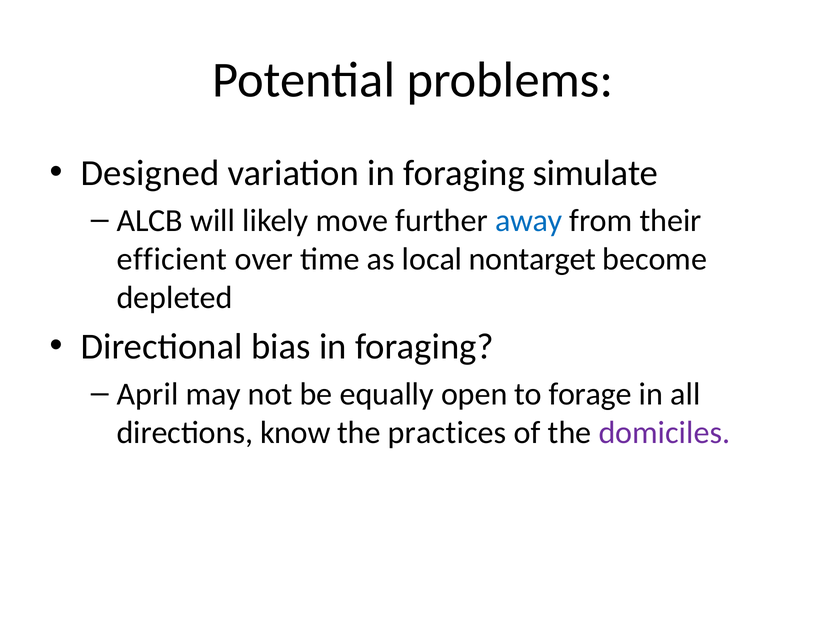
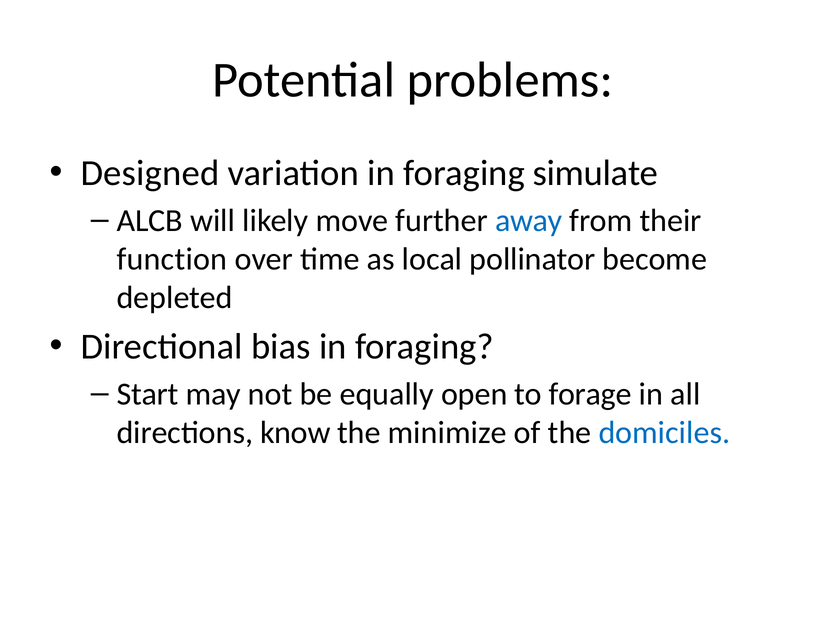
efficient: efficient -> function
nontarget: nontarget -> pollinator
April: April -> Start
practices: practices -> minimize
domiciles colour: purple -> blue
